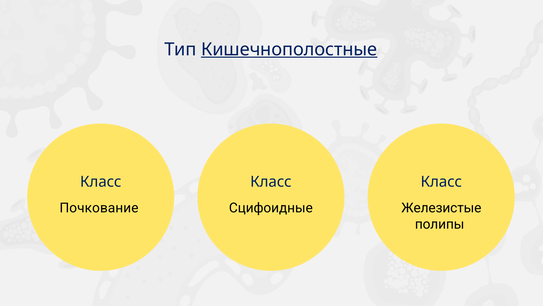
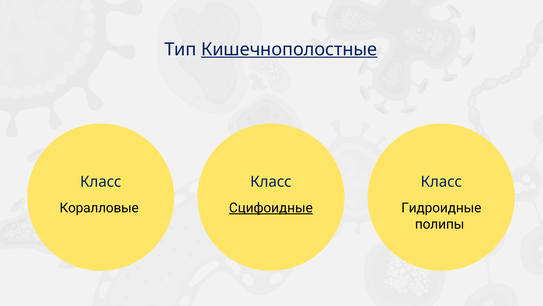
Почкование: Почкование -> Коралловые
Сцифоидные underline: none -> present
Железистые: Железистые -> Гидроидные
